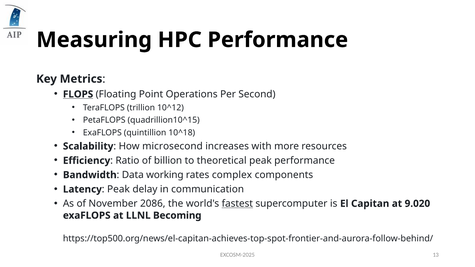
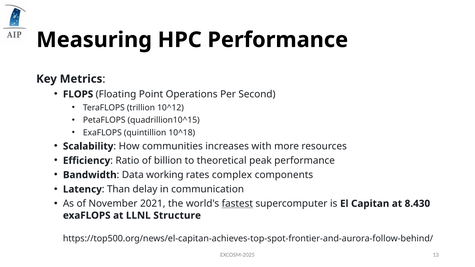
FLOPS underline: present -> none
microsecond: microsecond -> communities
Peak at (118, 189): Peak -> Than
2086: 2086 -> 2021
9.020: 9.020 -> 8.430
Becoming: Becoming -> Structure
